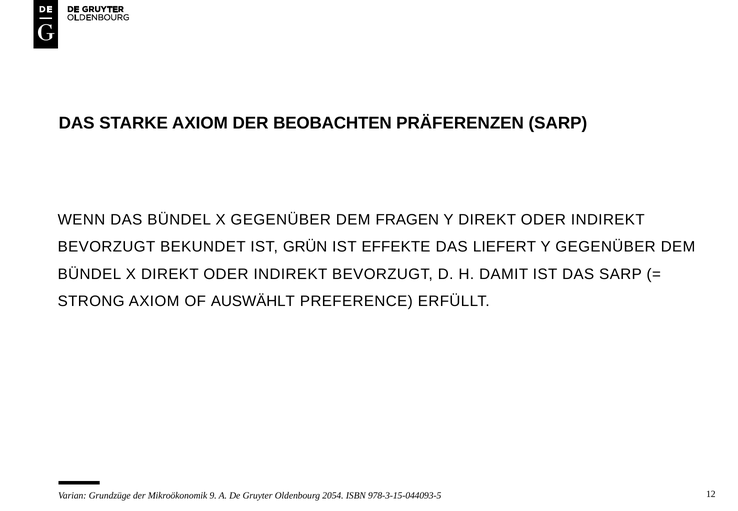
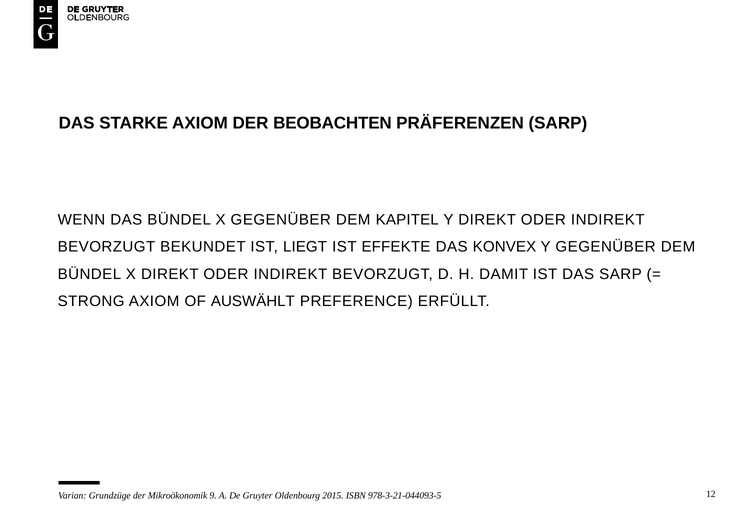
FRAGEN: FRAGEN -> KAPITEL
GRÜN: GRÜN -> LIEGT
LIEFERT: LIEFERT -> KONVEX
2054: 2054 -> 2015
978-3-15-044093-5: 978-3-15-044093-5 -> 978-3-21-044093-5
